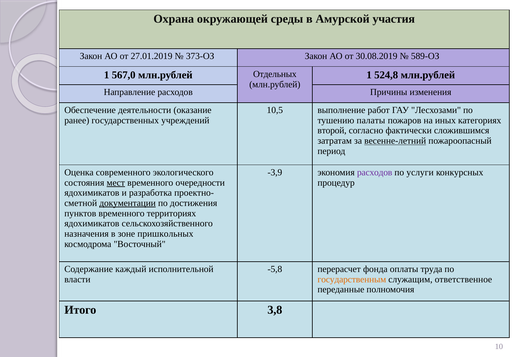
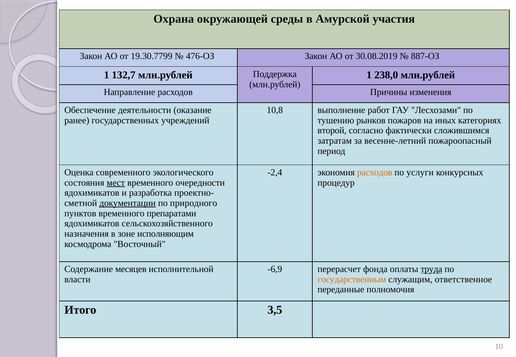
27.01.2019: 27.01.2019 -> 19.30.7799
373-ОЗ: 373-ОЗ -> 476-ОЗ
589-ОЗ: 589-ОЗ -> 887-ОЗ
567,0: 567,0 -> 132,7
Отдельных: Отдельных -> Поддержка
524,8: 524,8 -> 238,0
10,5: 10,5 -> 10,8
палаты: палаты -> рынков
весенне-летний underline: present -> none
-3,9: -3,9 -> -2,4
расходов at (375, 173) colour: purple -> orange
достижения: достижения -> природного
территориях: территориях -> препаратами
пришкольных: пришкольных -> исполняющим
каждый: каждый -> месяцев
-5,8: -5,8 -> -6,9
труда underline: none -> present
3,8: 3,8 -> 3,5
